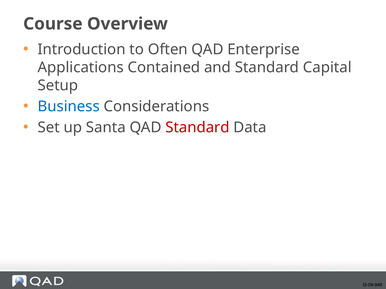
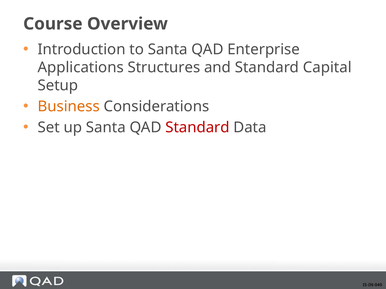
to Often: Often -> Santa
Contained: Contained -> Structures
Business colour: blue -> orange
